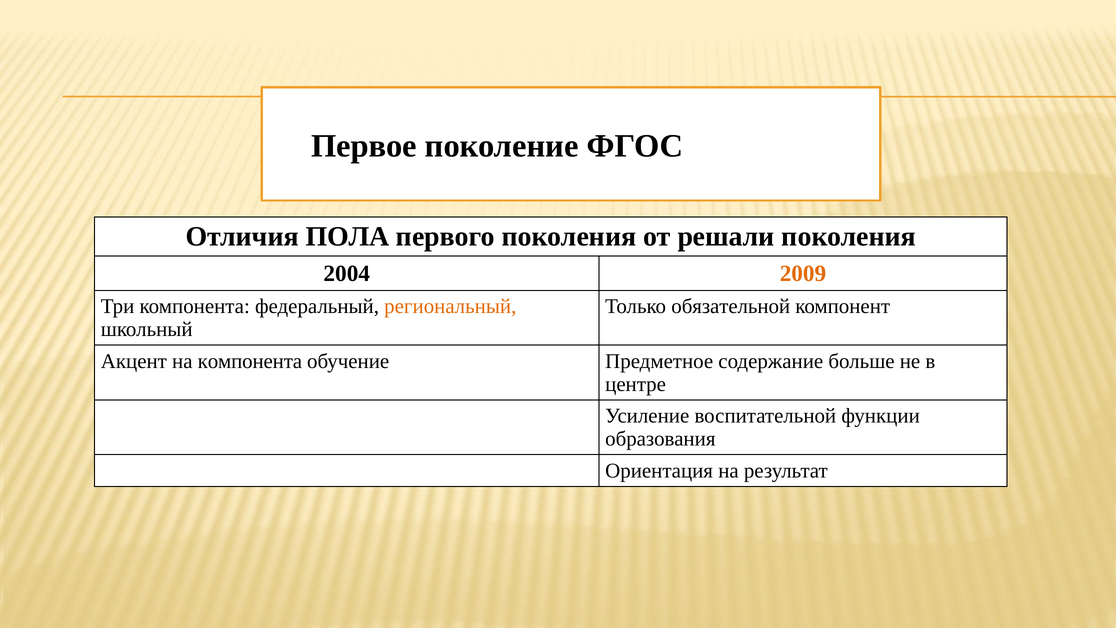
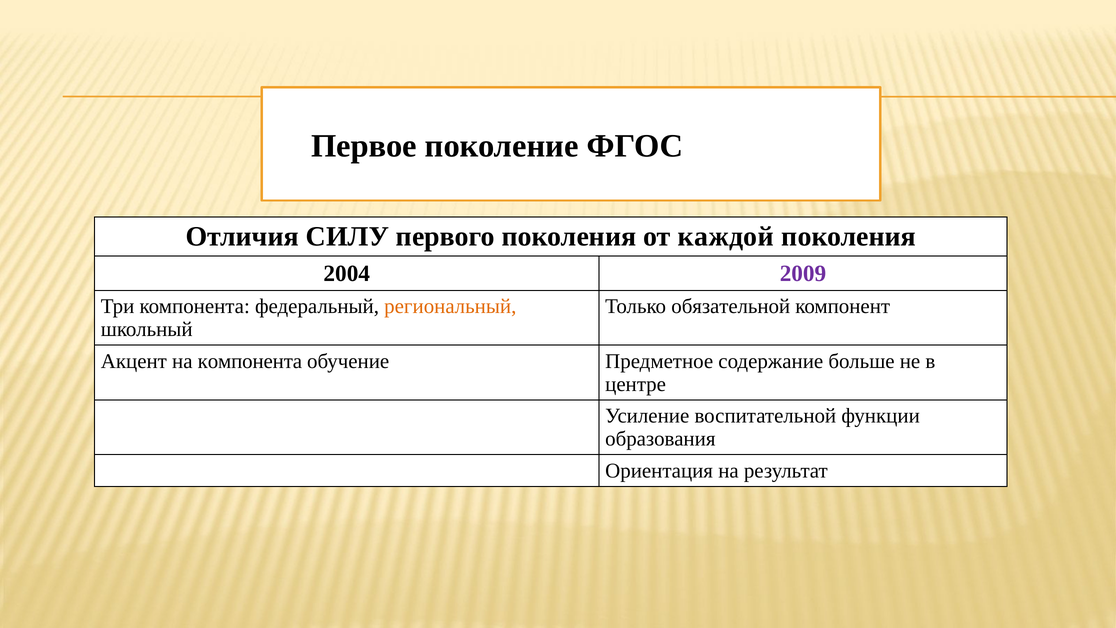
ПОЛА: ПОЛА -> СИЛУ
решали: решали -> каждой
2009 colour: orange -> purple
